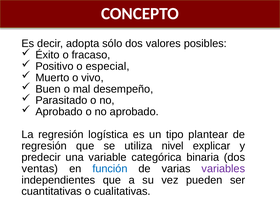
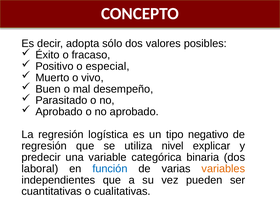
plantear: plantear -> negativo
ventas: ventas -> laboral
variables colour: purple -> orange
